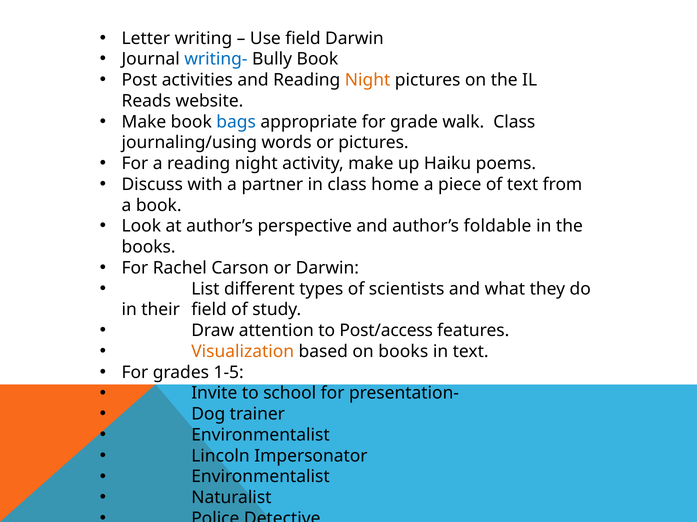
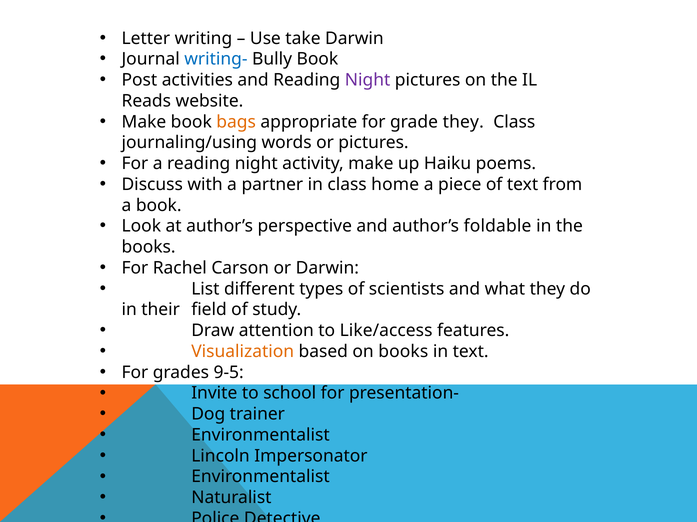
Use field: field -> take
Night at (368, 80) colour: orange -> purple
bags colour: blue -> orange
grade walk: walk -> they
Post/access: Post/access -> Like/access
1-5: 1-5 -> 9-5
